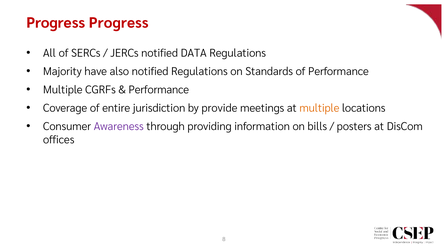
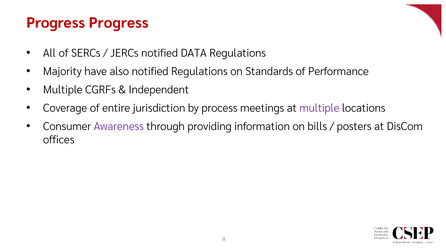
Performance at (159, 90): Performance -> Independent
provide: provide -> process
multiple at (319, 108) colour: orange -> purple
